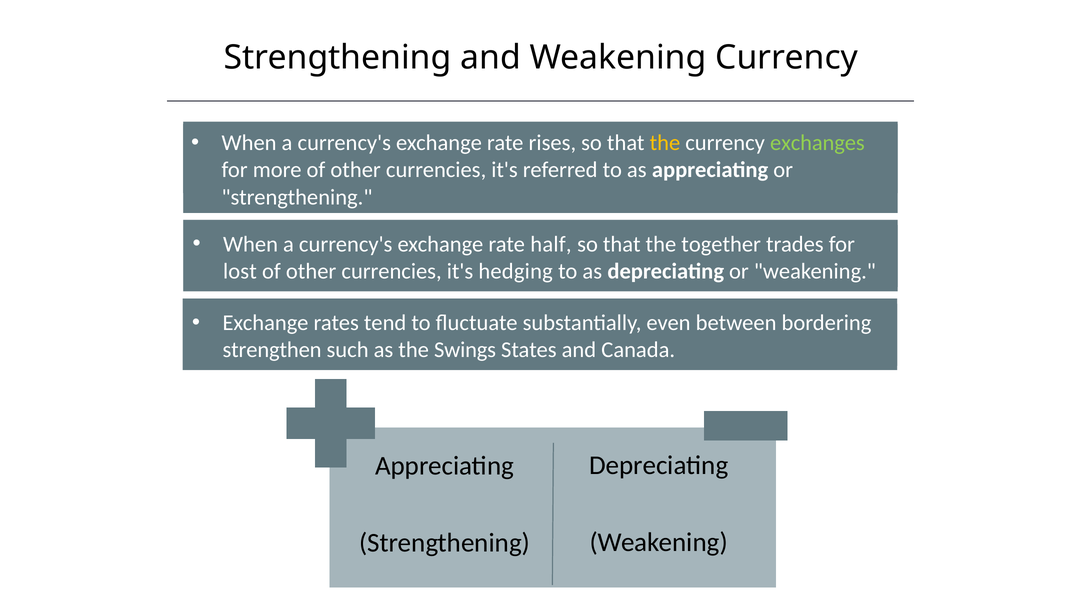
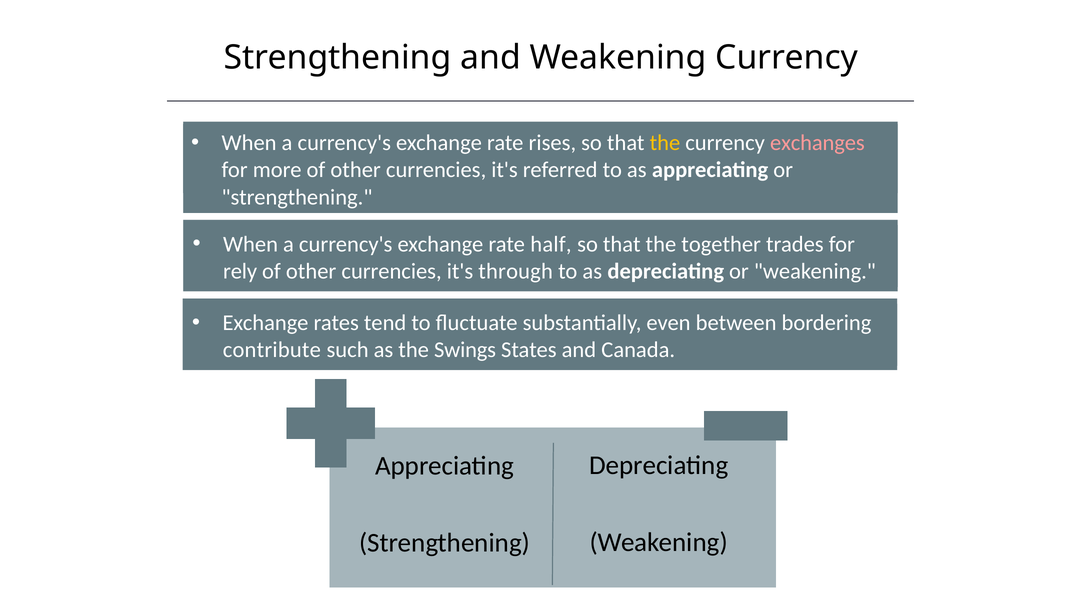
exchanges colour: light green -> pink
lost: lost -> rely
hedging: hedging -> through
strengthen: strengthen -> contribute
